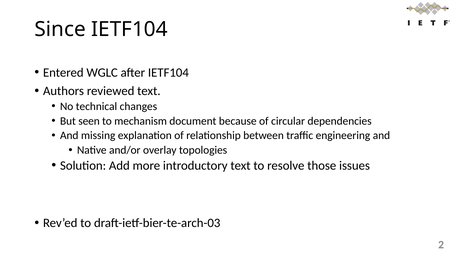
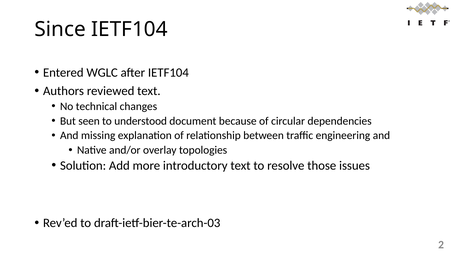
mechanism: mechanism -> understood
